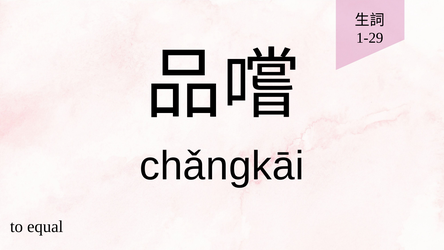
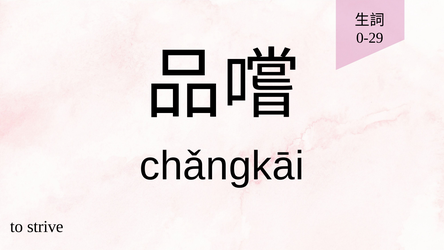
1-29: 1-29 -> 0-29
equal: equal -> strive
